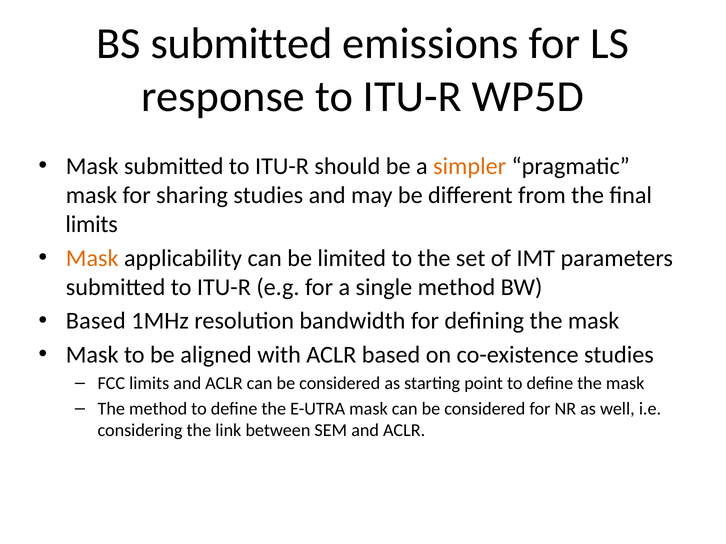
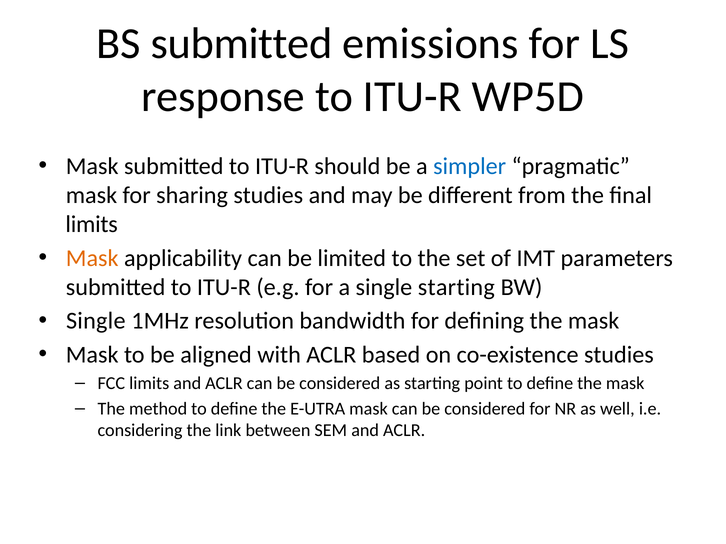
simpler colour: orange -> blue
single method: method -> starting
Based at (96, 321): Based -> Single
